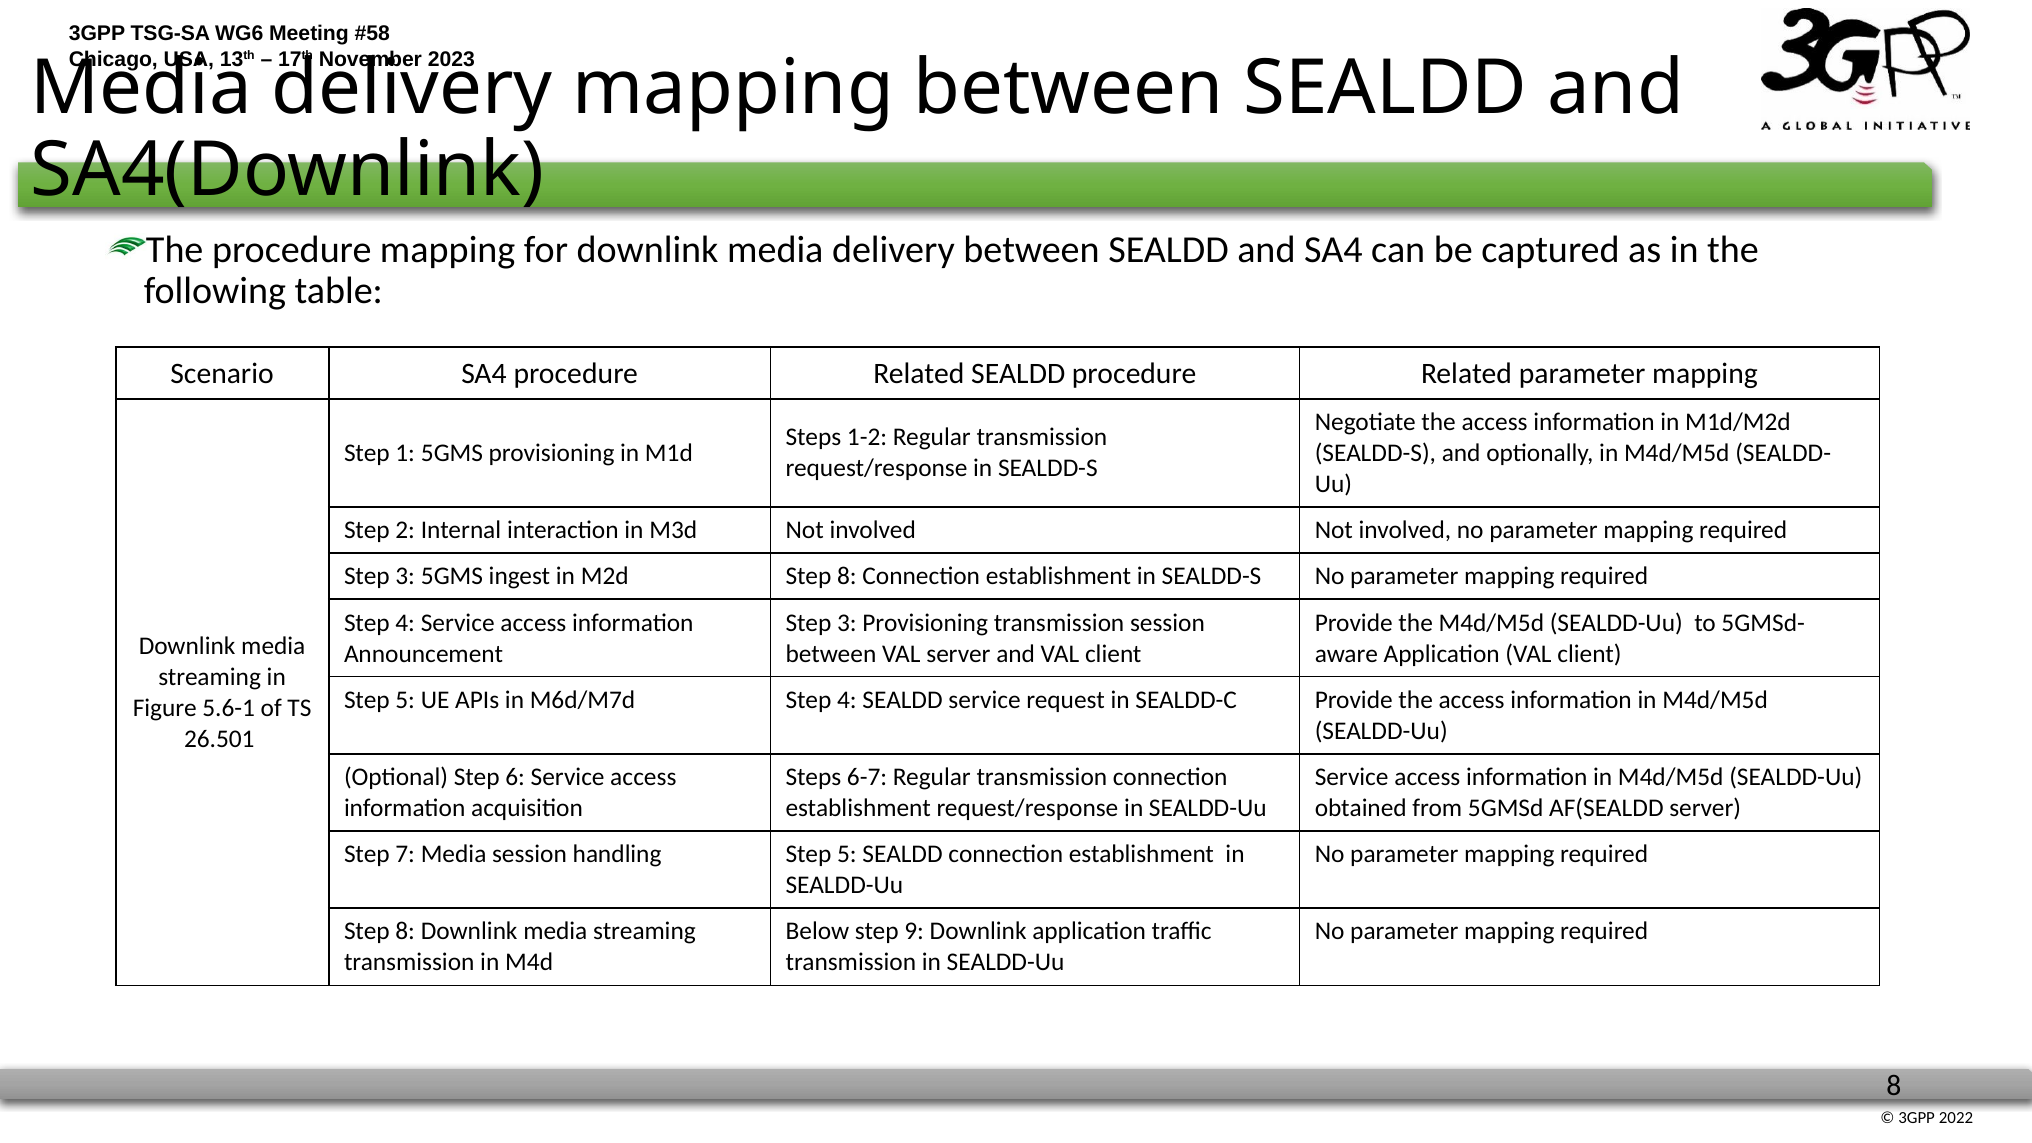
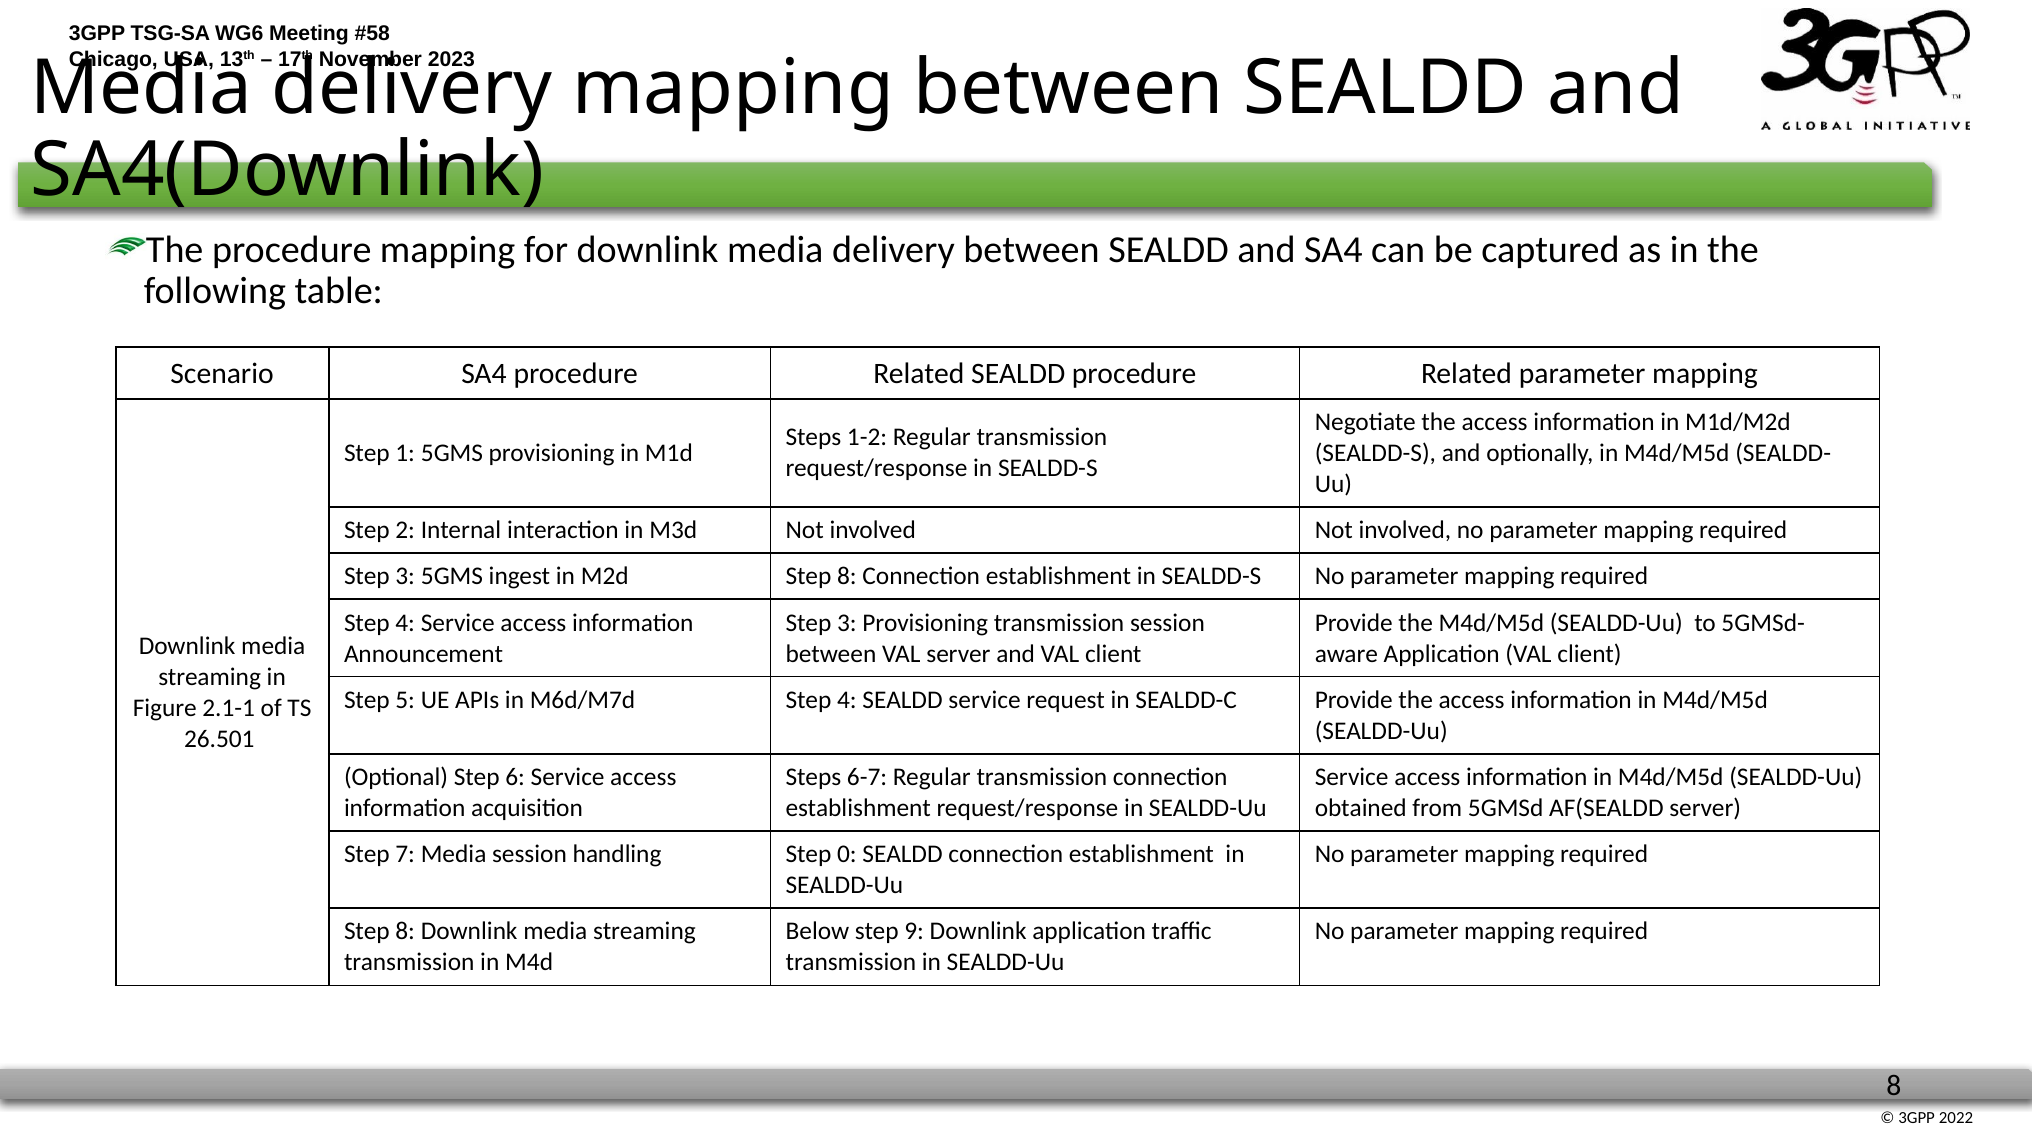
5.6-1: 5.6-1 -> 2.1-1
handling Step 5: 5 -> 0
